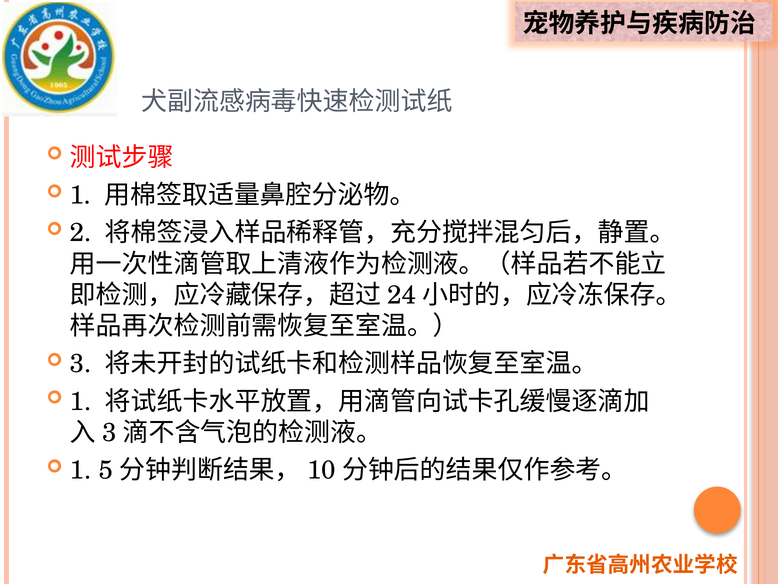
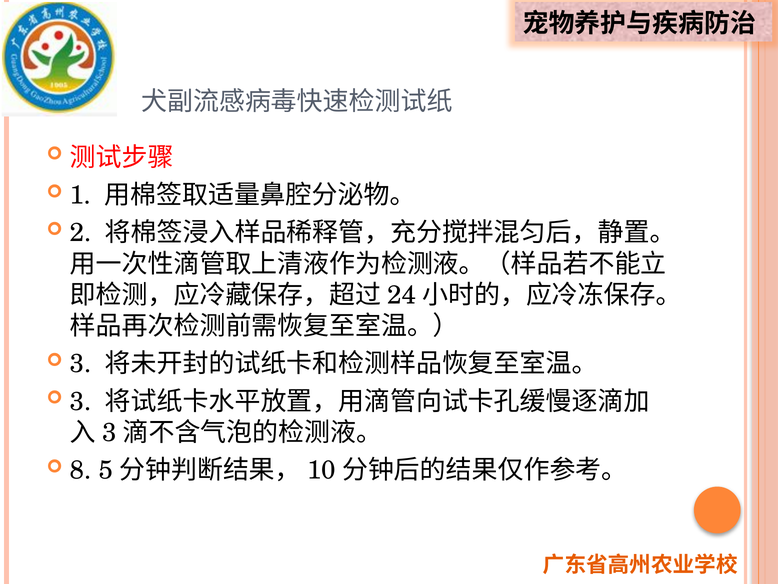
1 at (81, 401): 1 -> 3
1 at (81, 470): 1 -> 8
